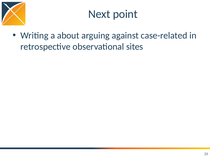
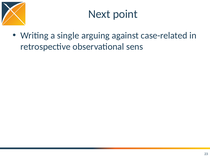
about: about -> single
sites: sites -> sens
